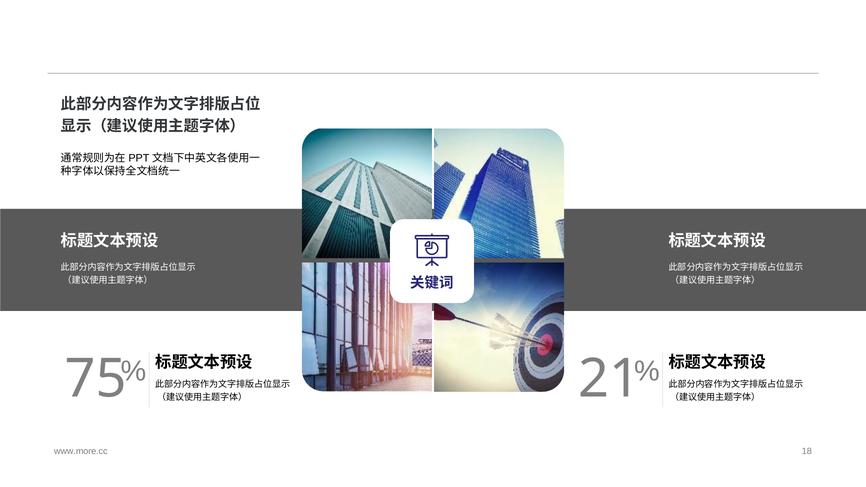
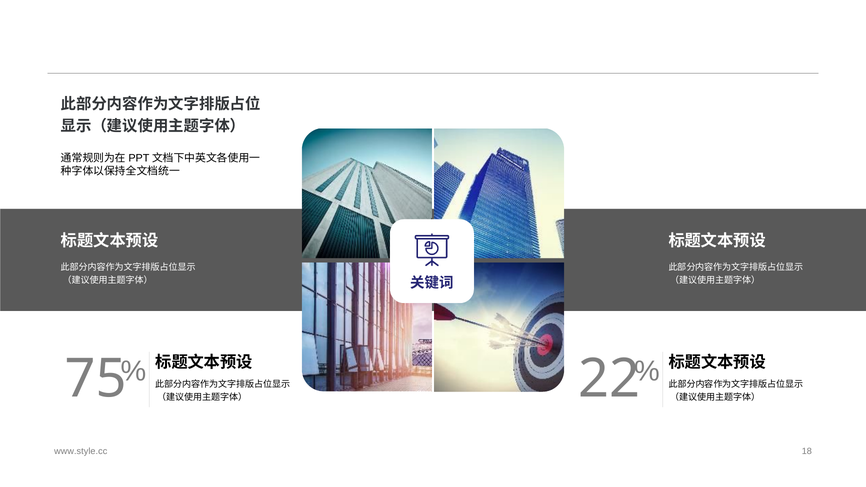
21: 21 -> 22
www.more.cc: www.more.cc -> www.style.cc
